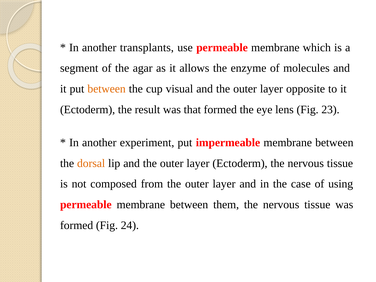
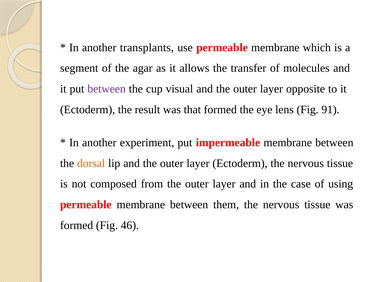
enzyme: enzyme -> transfer
between at (107, 89) colour: orange -> purple
23: 23 -> 91
24: 24 -> 46
